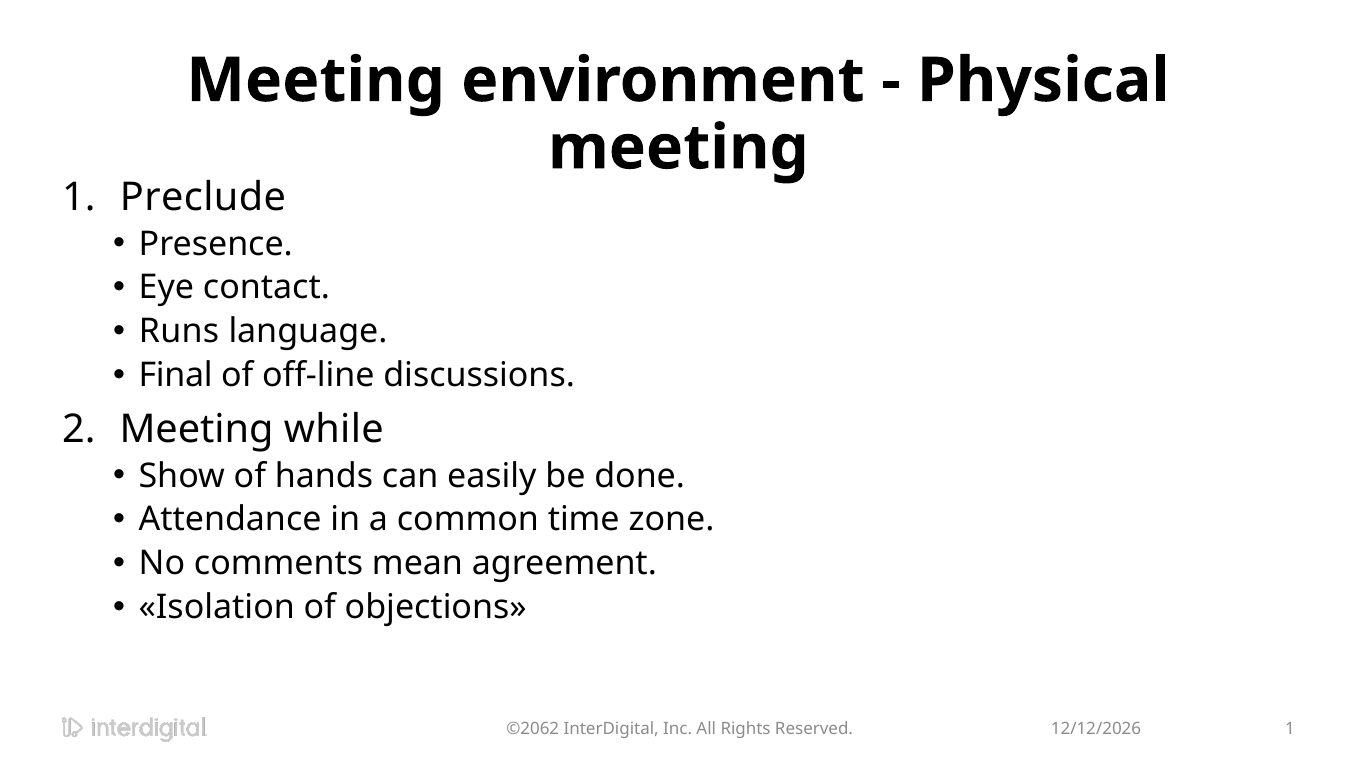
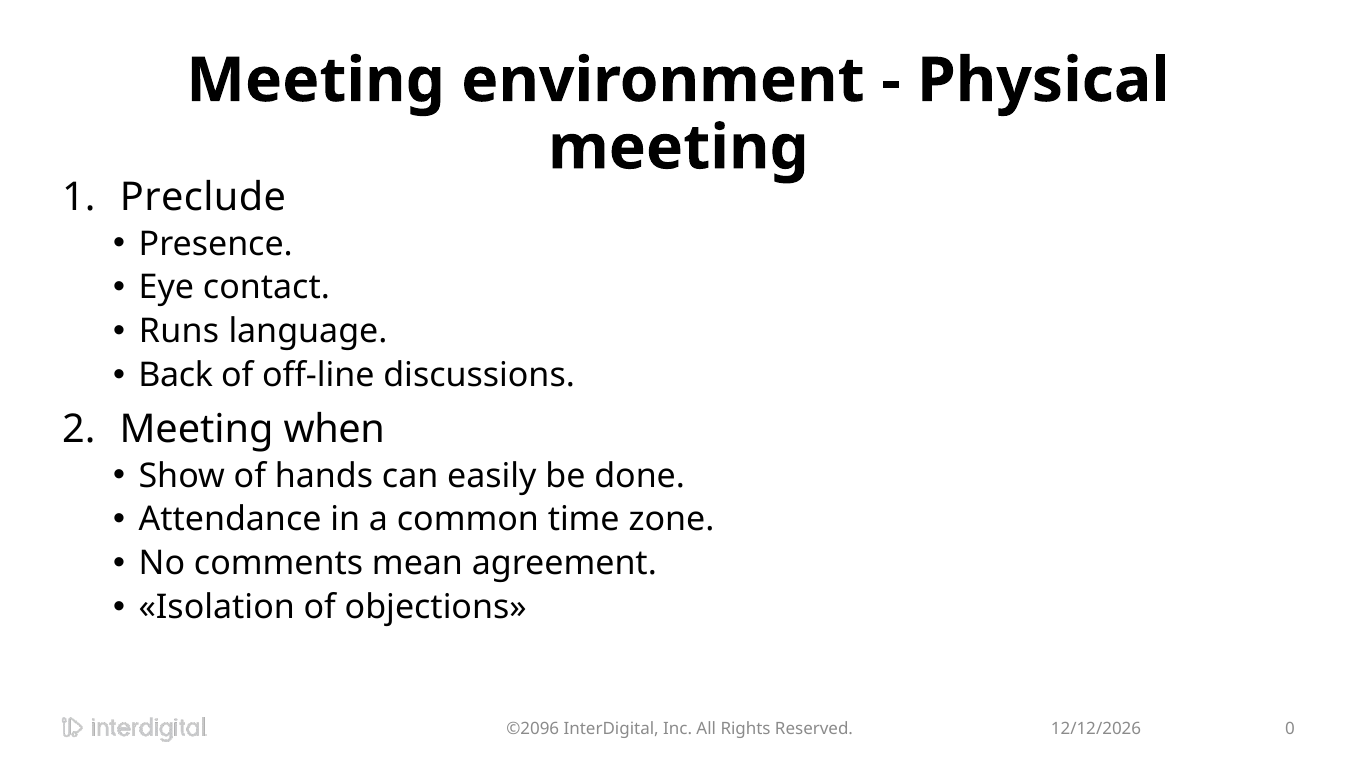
Final: Final -> Back
while: while -> when
©2062: ©2062 -> ©2096
Reserved 1: 1 -> 0
